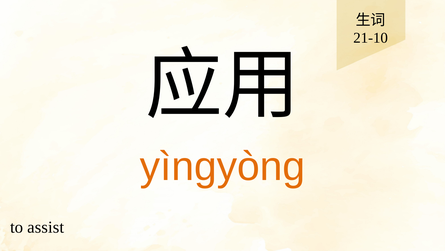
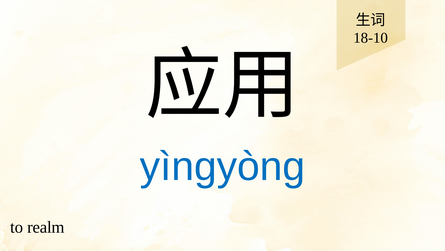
21-10: 21-10 -> 18-10
yìngyòng colour: orange -> blue
assist: assist -> realm
